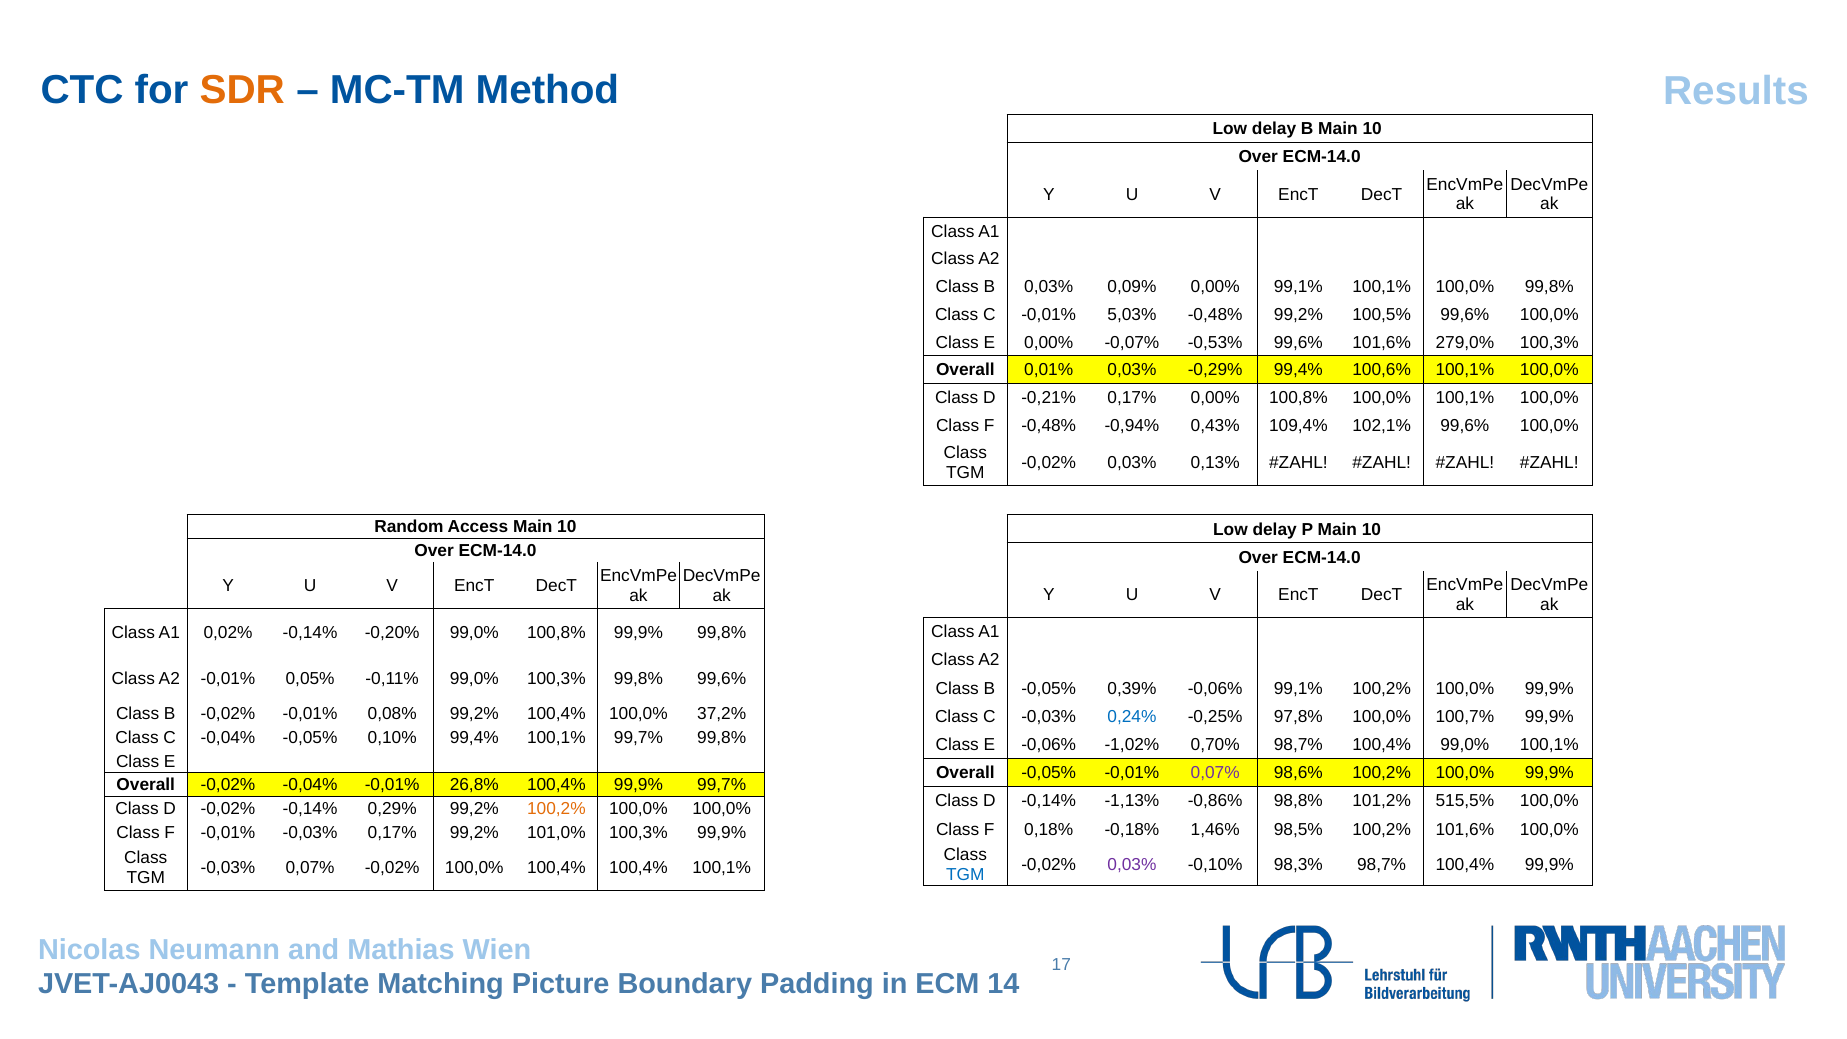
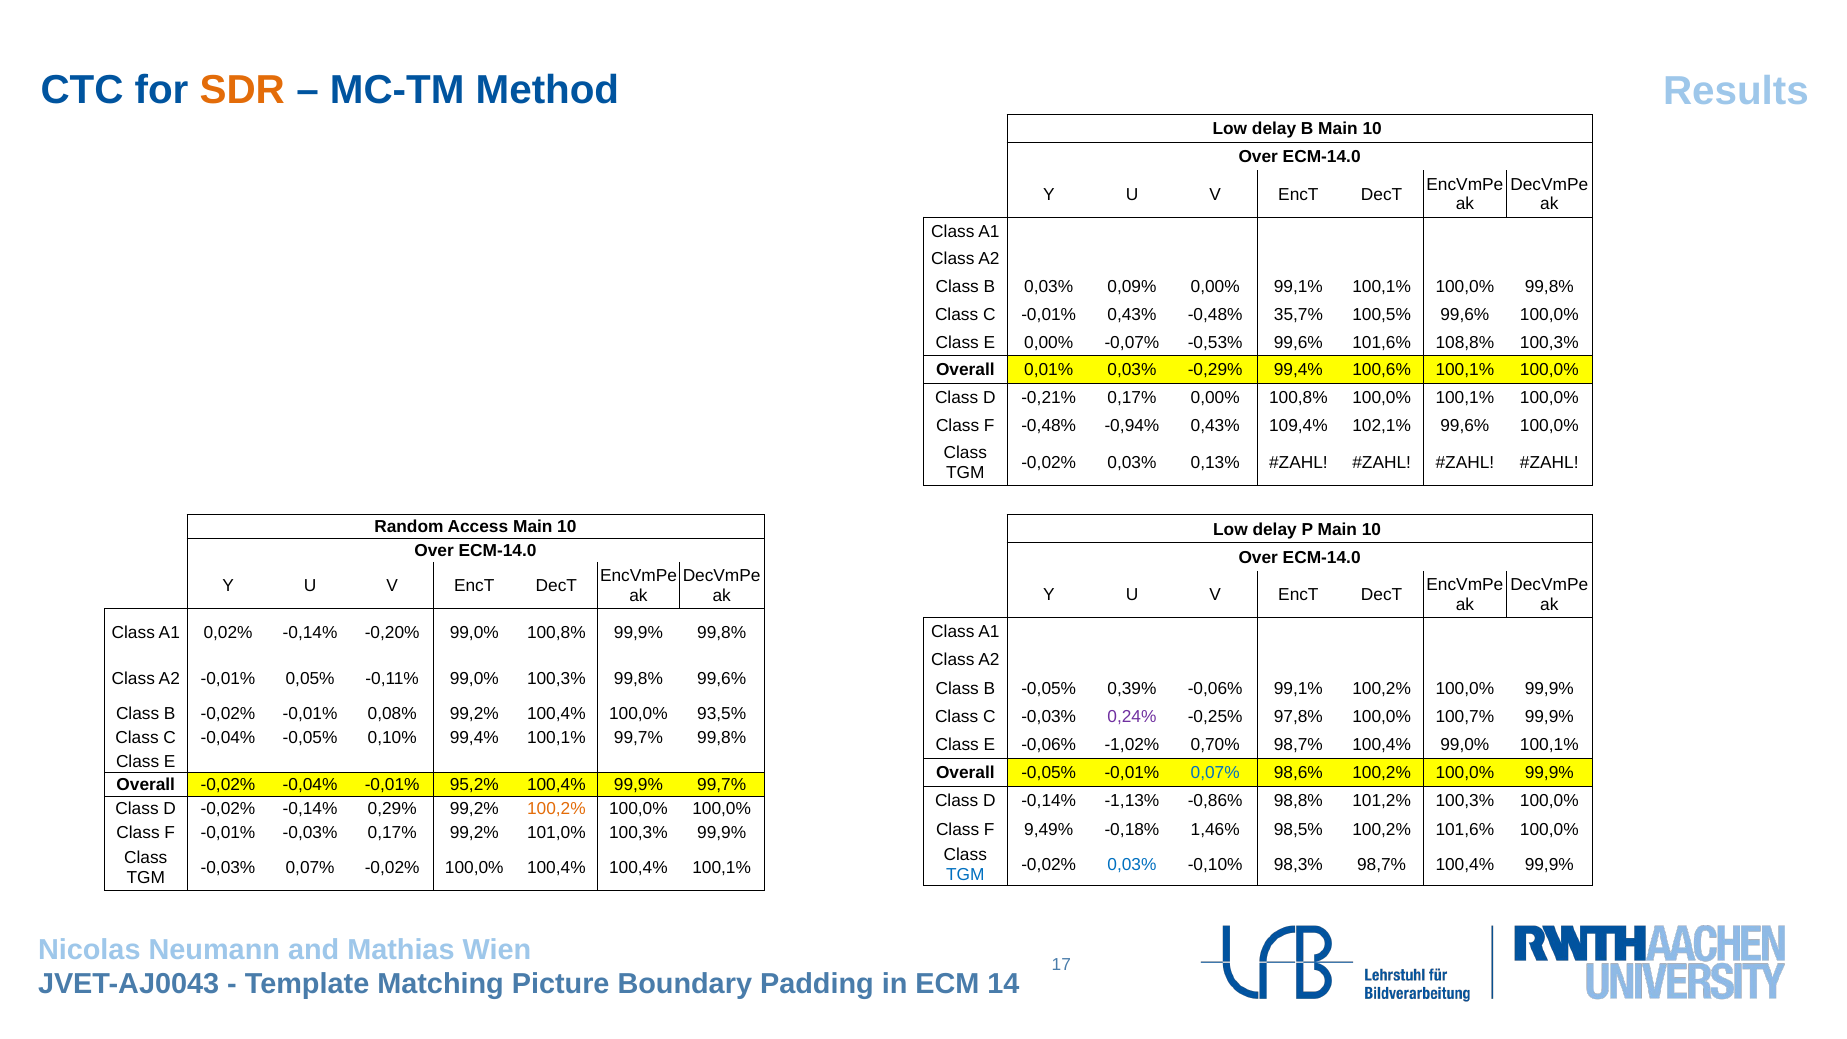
-0,01% 5,03%: 5,03% -> 0,43%
-0,48% 99,2%: 99,2% -> 35,7%
279,0%: 279,0% -> 108,8%
37,2%: 37,2% -> 93,5%
0,24% colour: blue -> purple
0,07% at (1215, 773) colour: purple -> blue
26,8%: 26,8% -> 95,2%
101,2% 515,5%: 515,5% -> 100,3%
0,18%: 0,18% -> 9,49%
0,03% at (1132, 865) colour: purple -> blue
